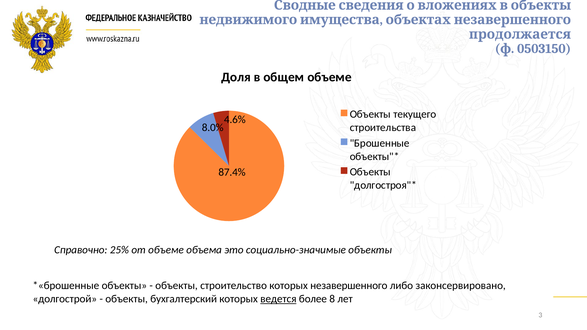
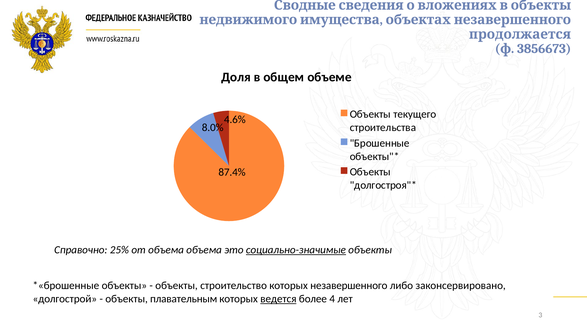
0503150: 0503150 -> 3856673
от объеме: объеме -> объема
социально-значимые underline: none -> present
бухгалтерский: бухгалтерский -> плавательным
8: 8 -> 4
